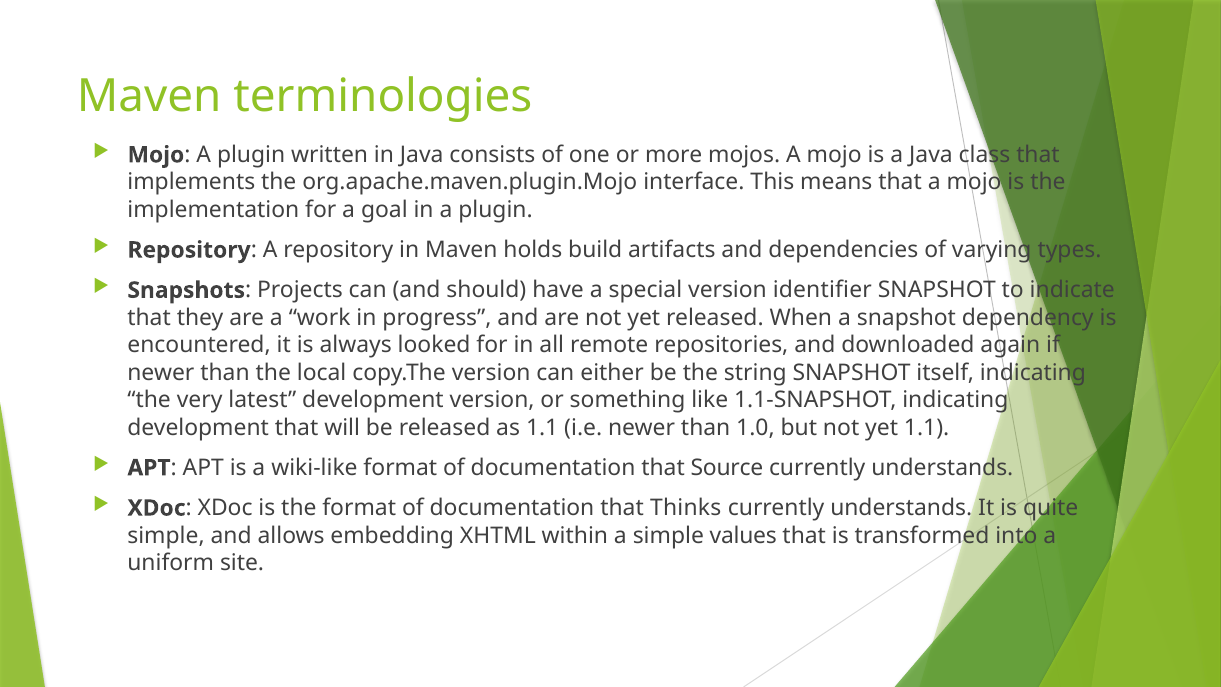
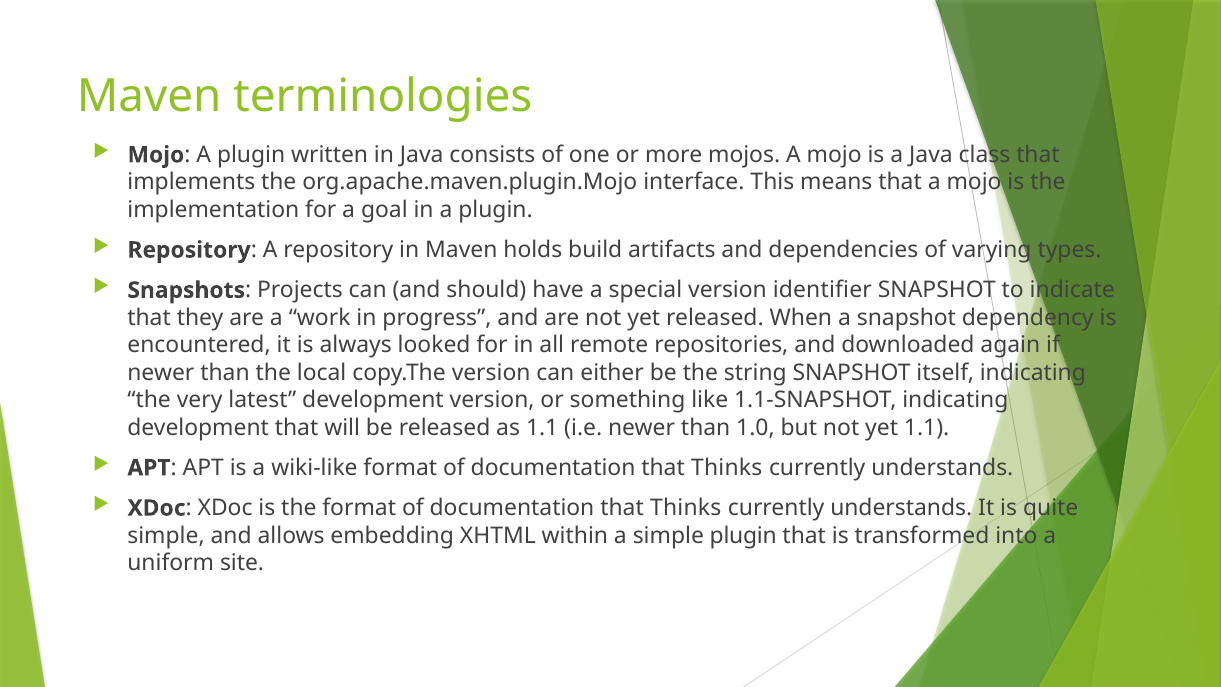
Source at (727, 468): Source -> Thinks
simple values: values -> plugin
